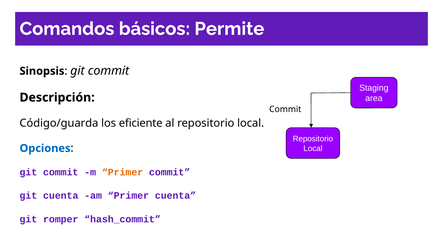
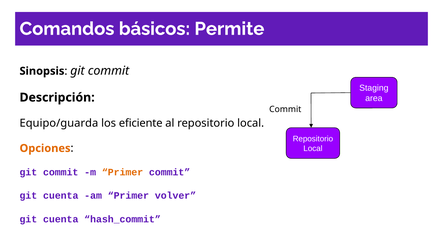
Código/guarda: Código/guarda -> Equipo/guarda
Opciones colour: blue -> orange
Primer cuenta: cuenta -> volver
romper at (61, 219): romper -> cuenta
